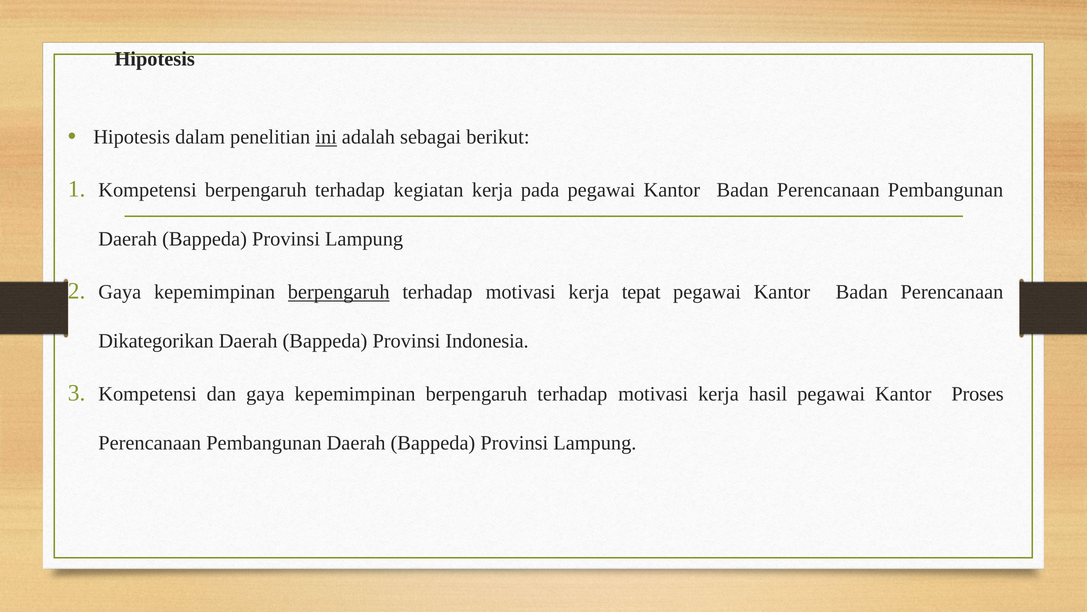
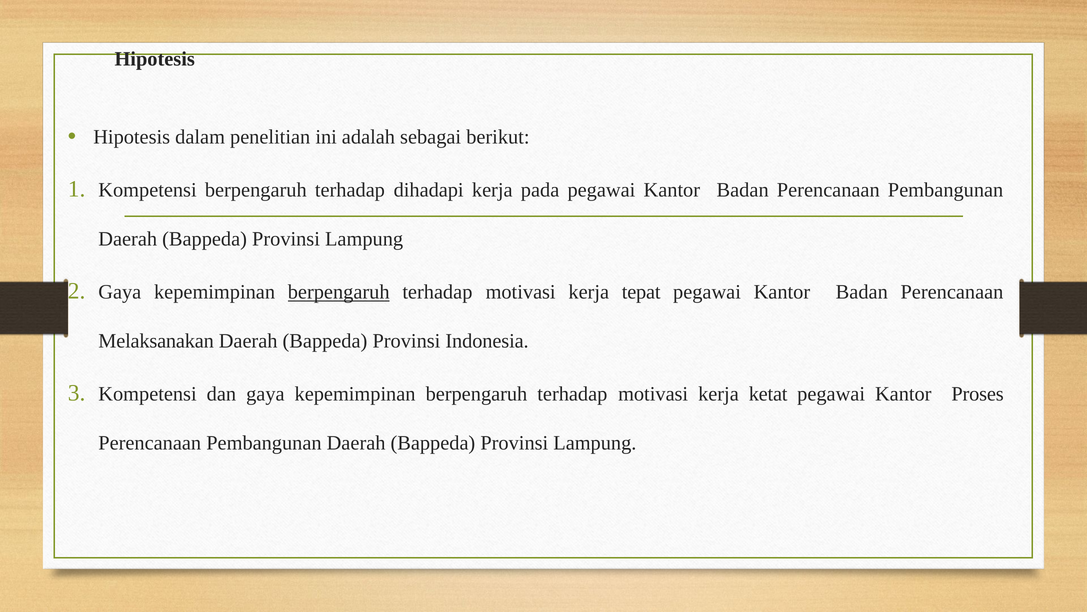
ini underline: present -> none
kegiatan: kegiatan -> dihadapi
Dikategorikan: Dikategorikan -> Melaksanakan
hasil: hasil -> ketat
